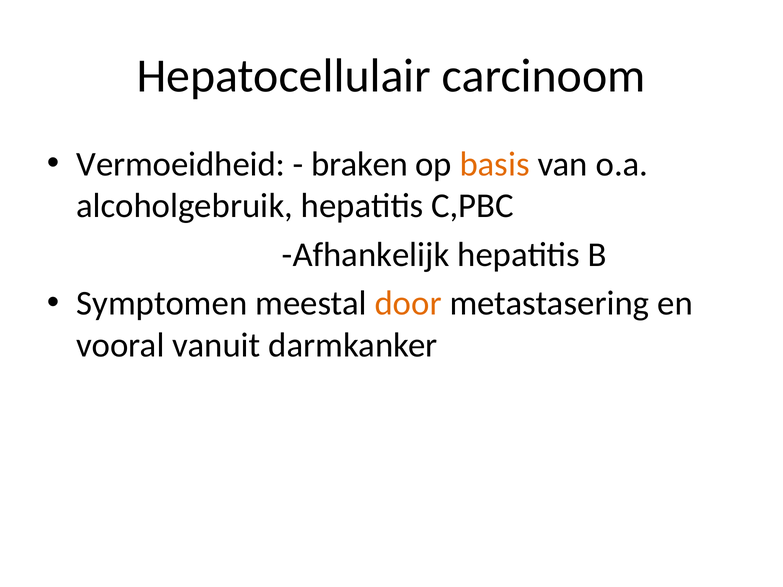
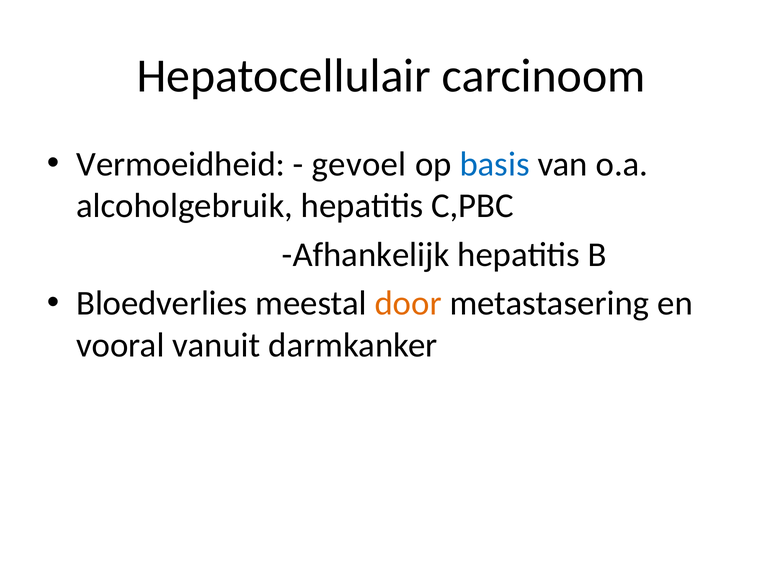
braken: braken -> gevoel
basis colour: orange -> blue
Symptomen: Symptomen -> Bloedverlies
